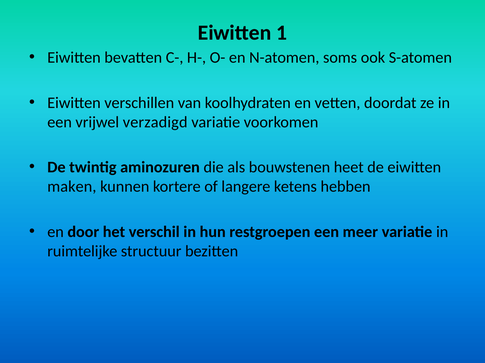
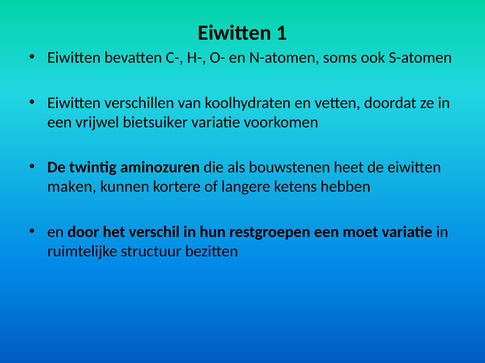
verzadigd: verzadigd -> bietsuiker
meer: meer -> moet
